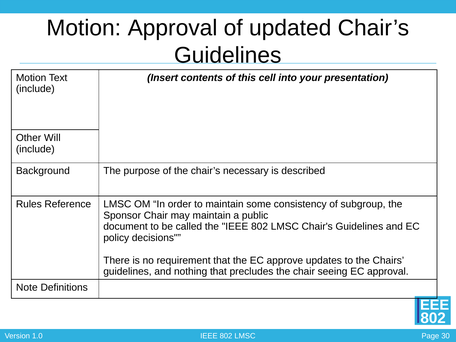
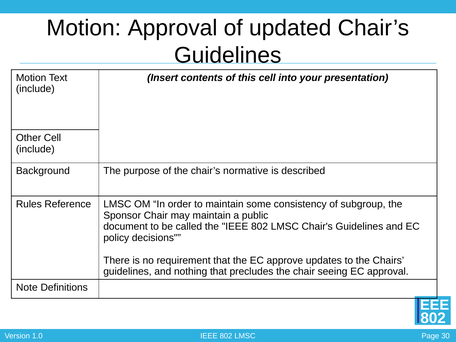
Other Will: Will -> Cell
necessary: necessary -> normative
